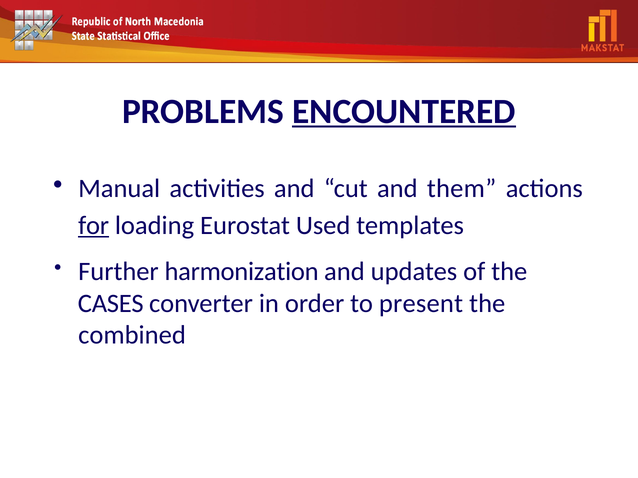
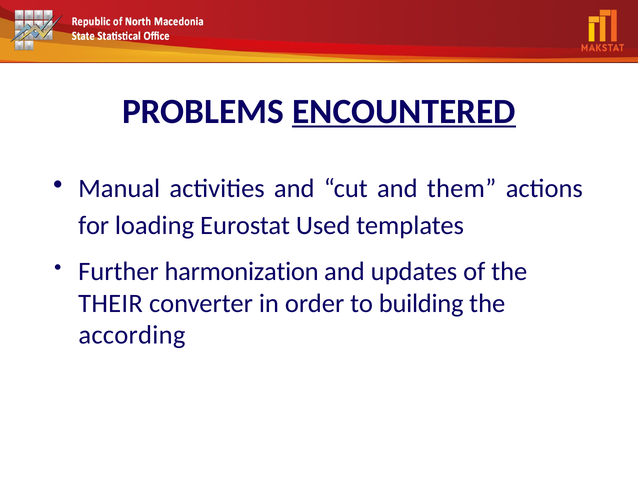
for underline: present -> none
CASES: CASES -> THEIR
present: present -> building
combined: combined -> according
